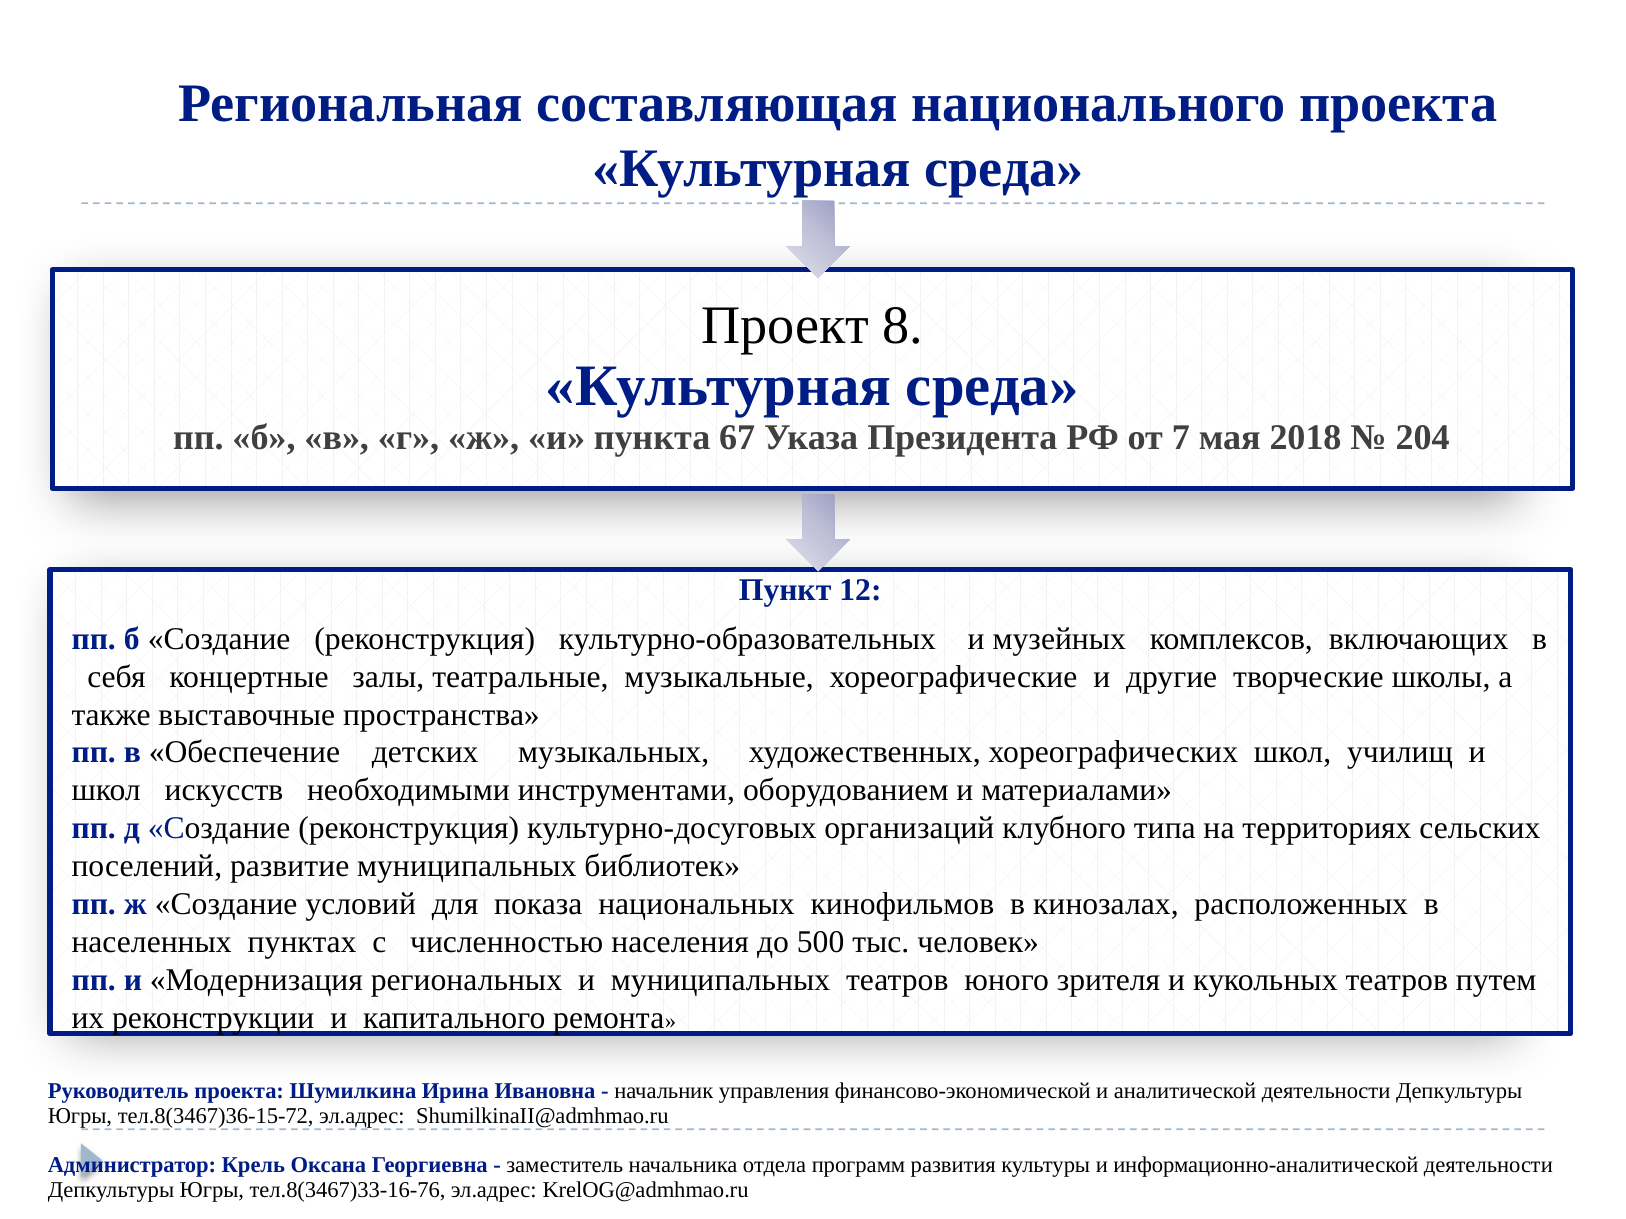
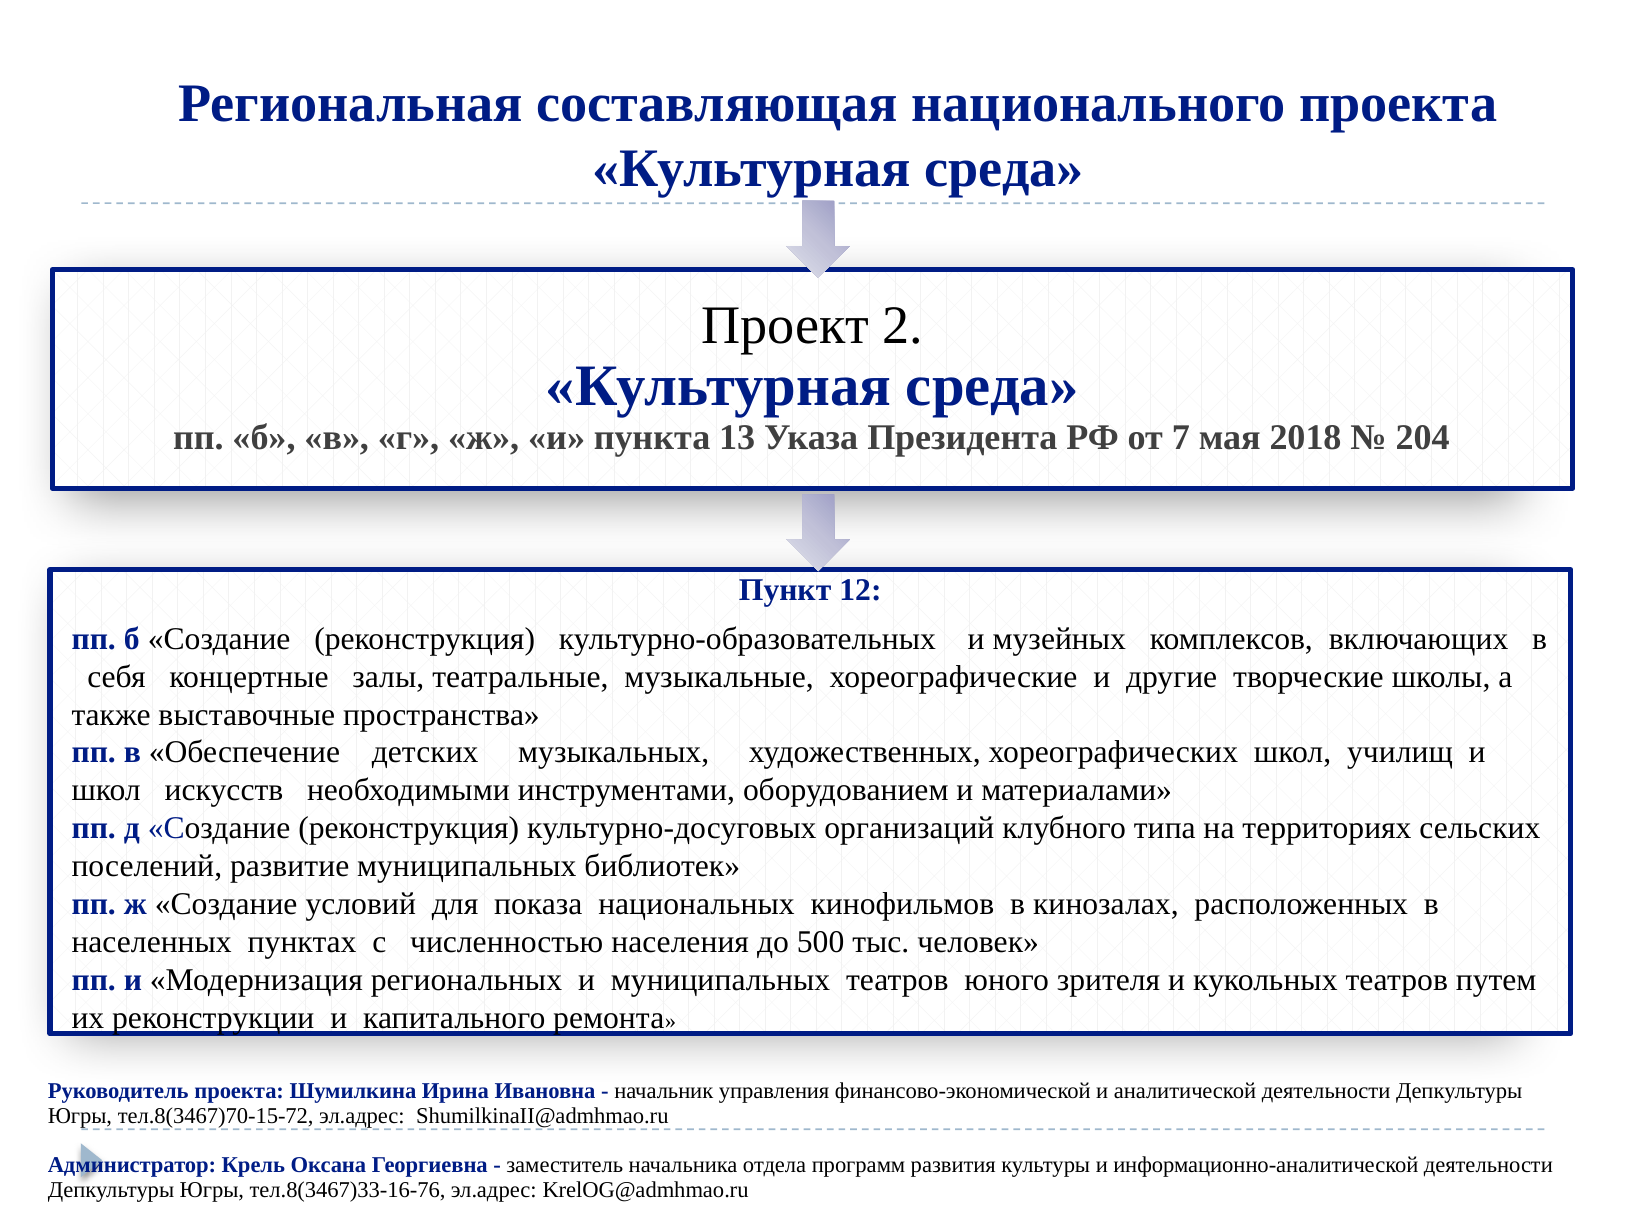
8: 8 -> 2
67: 67 -> 13
тел.8(3467)36-15-72: тел.8(3467)36-15-72 -> тел.8(3467)70-15-72
